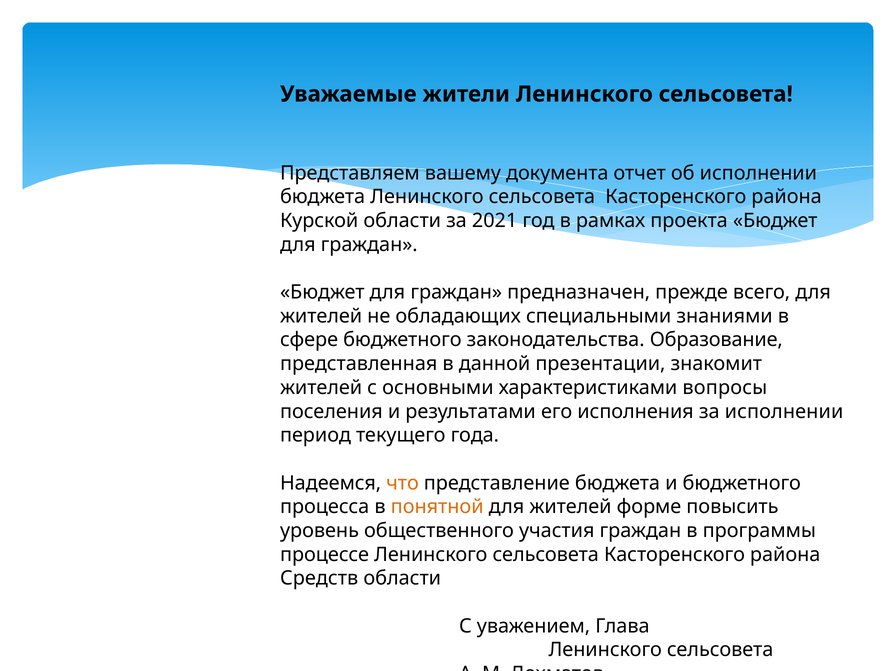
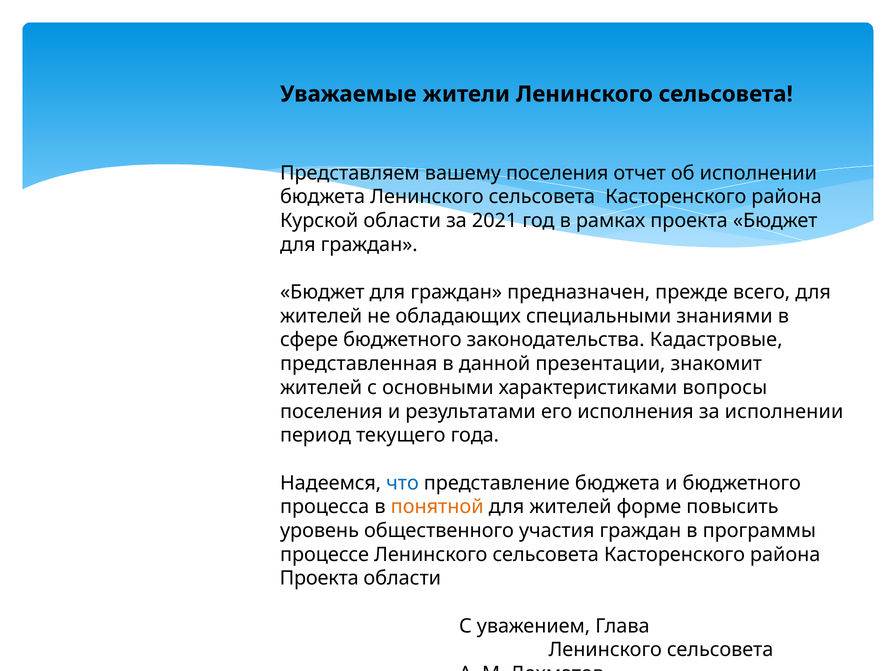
вашему документа: документа -> поселения
Образование: Образование -> Кадастровые
что colour: orange -> blue
Средств at (319, 579): Средств -> Проекта
